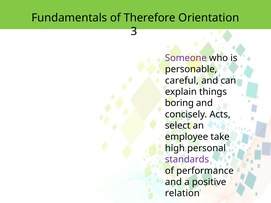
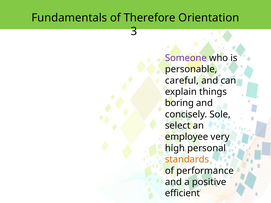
Acts: Acts -> Sole
take: take -> very
standards colour: purple -> orange
relation: relation -> efficient
